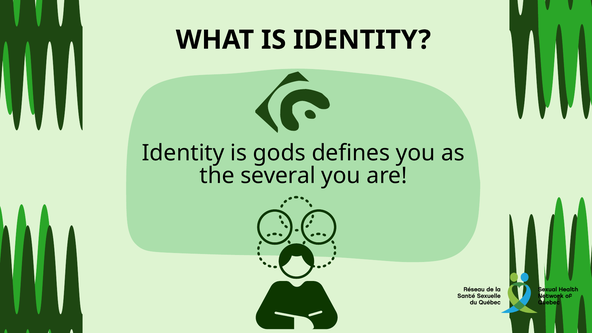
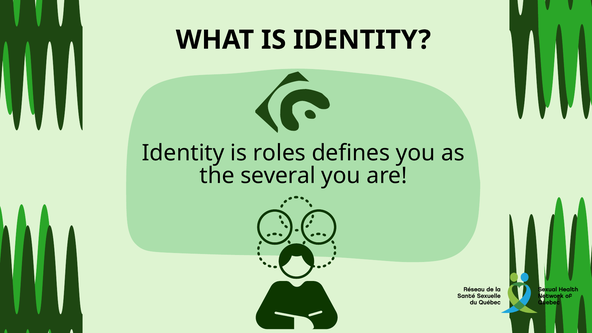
gods: gods -> roles
